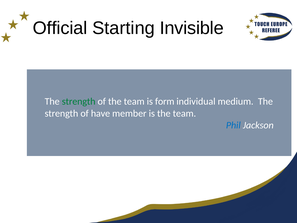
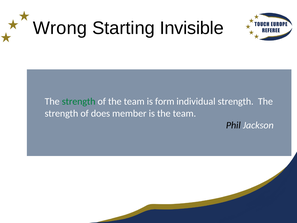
Official: Official -> Wrong
individual medium: medium -> strength
have: have -> does
Phil colour: blue -> black
